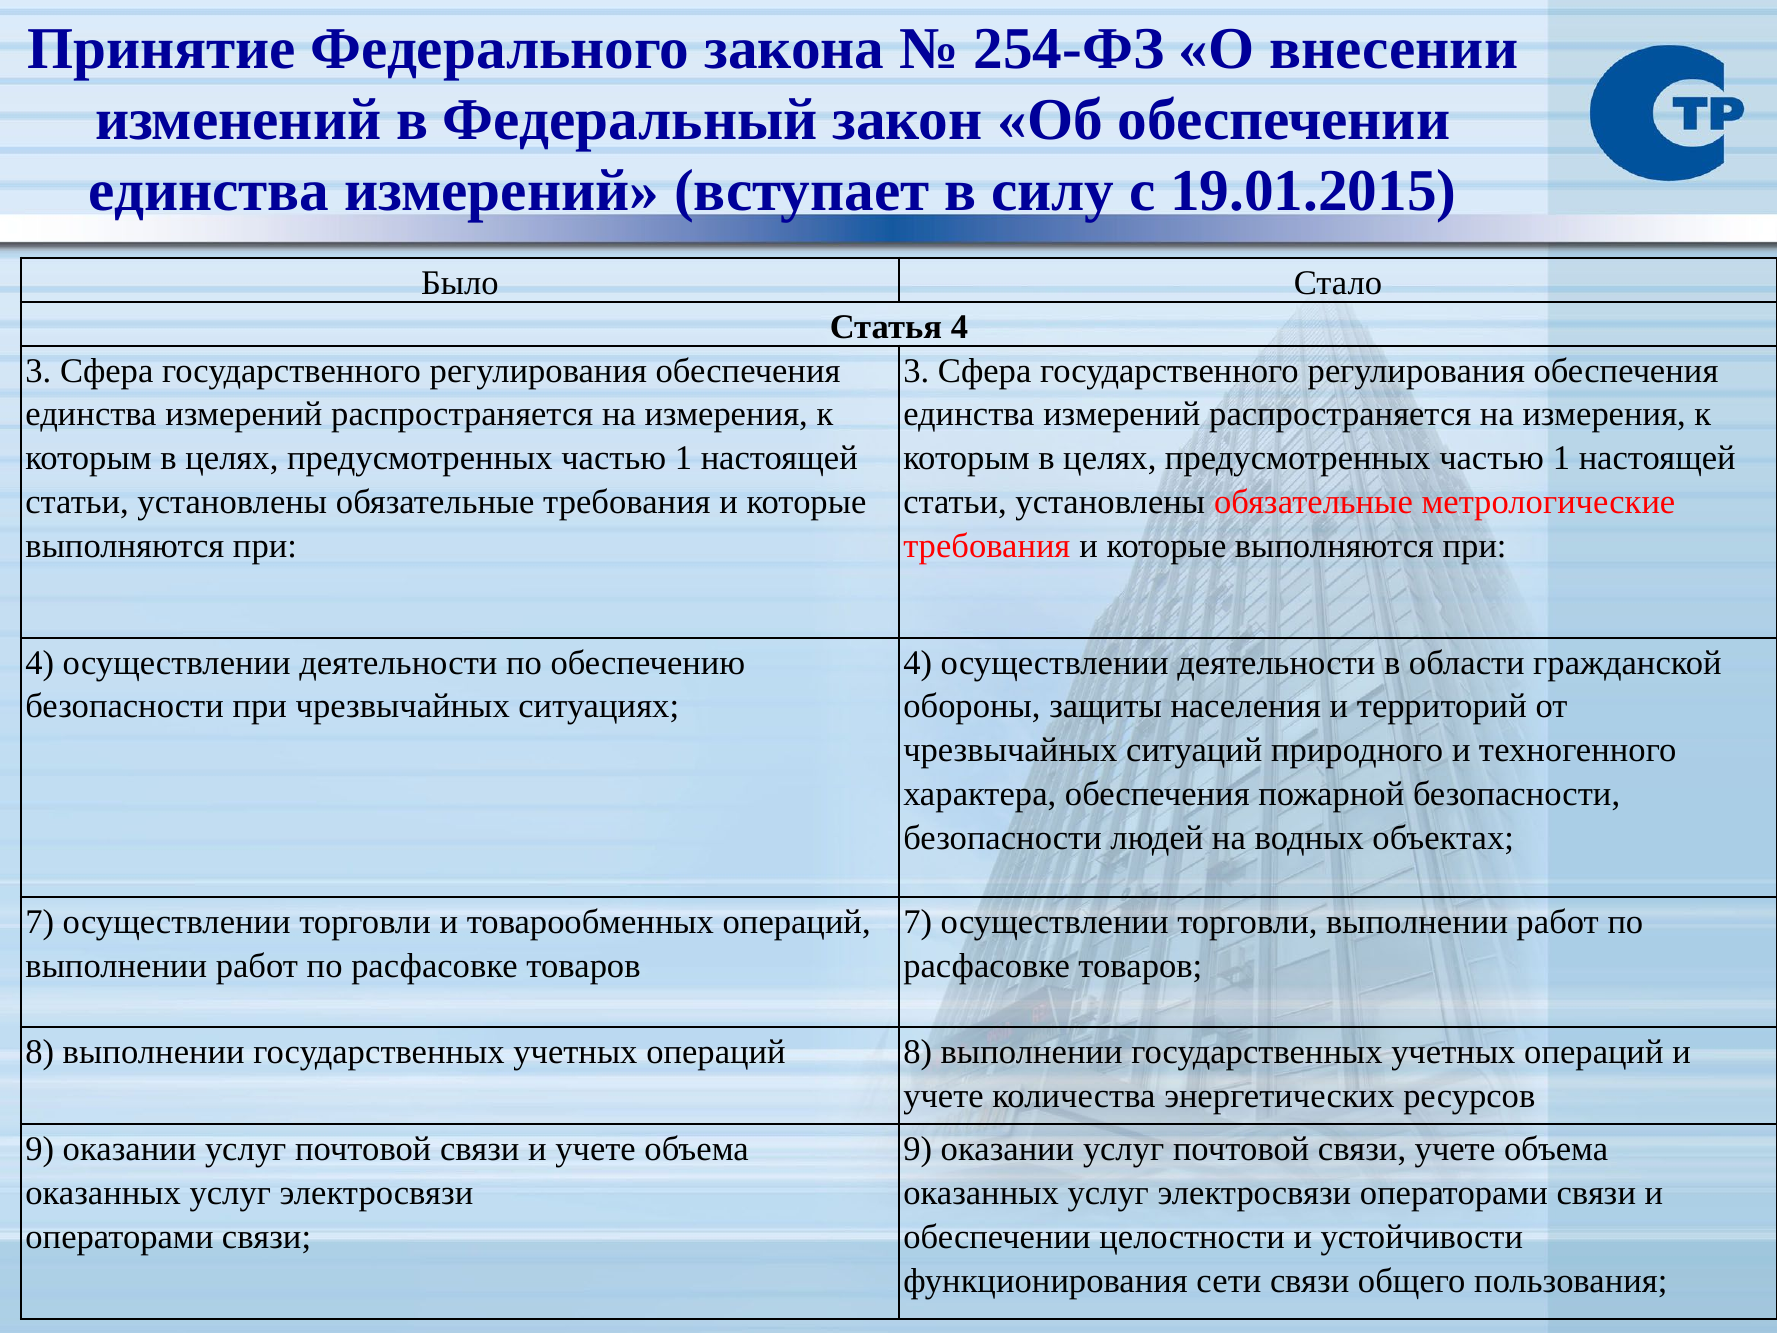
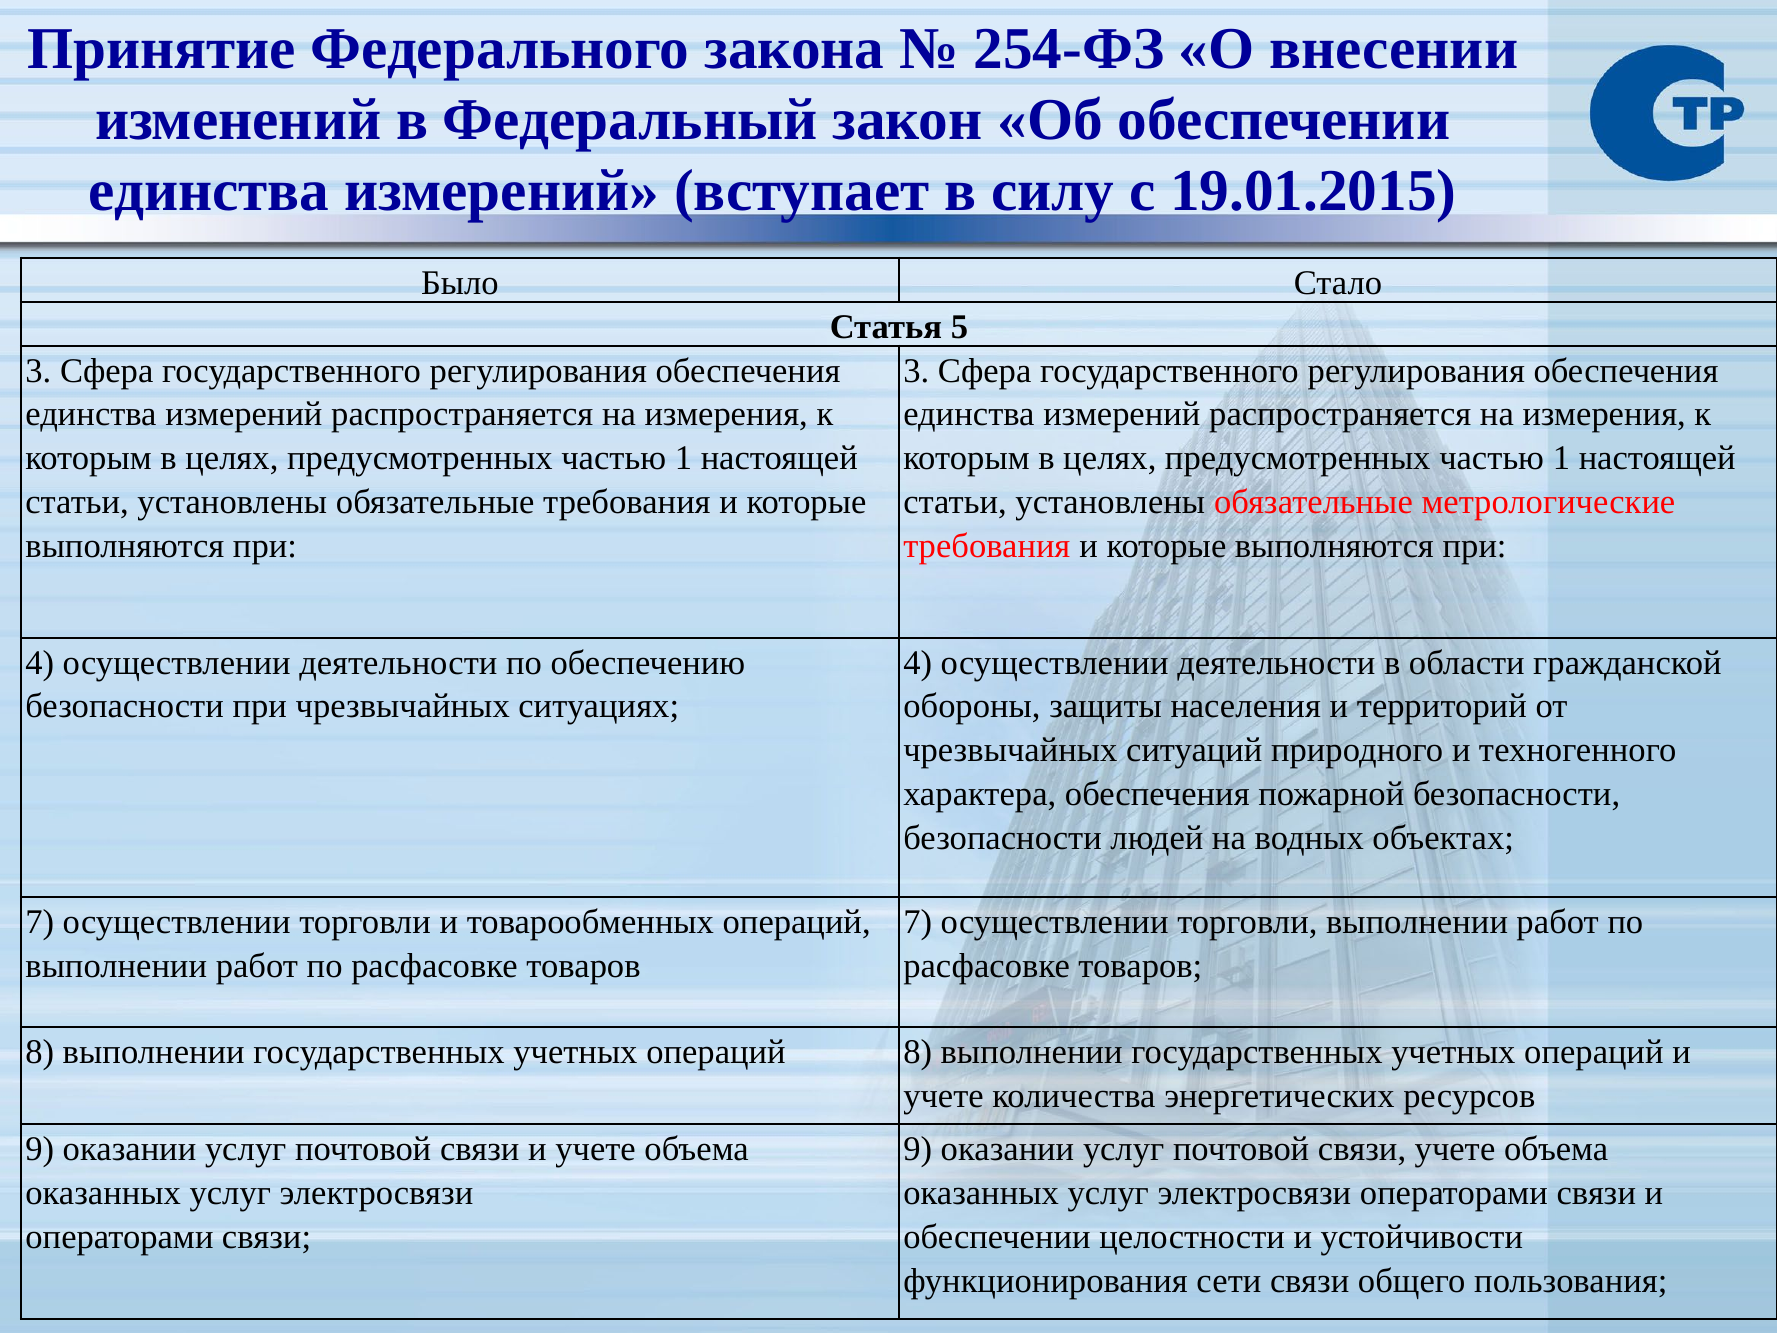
Статья 4: 4 -> 5
